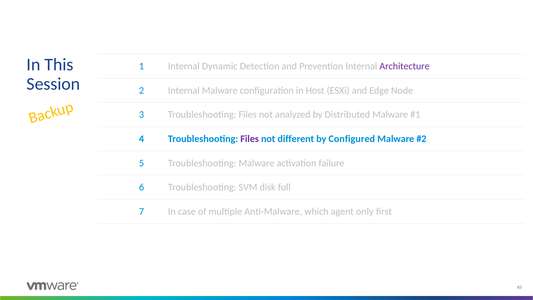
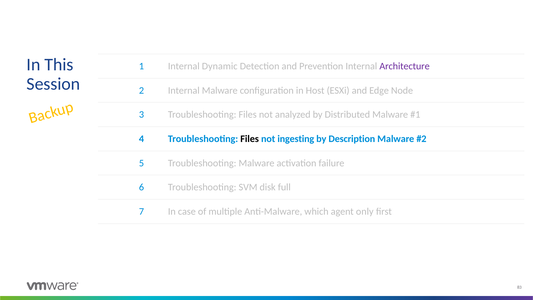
Files at (250, 139) colour: purple -> black
different: different -> ingesting
Configured: Configured -> Description
